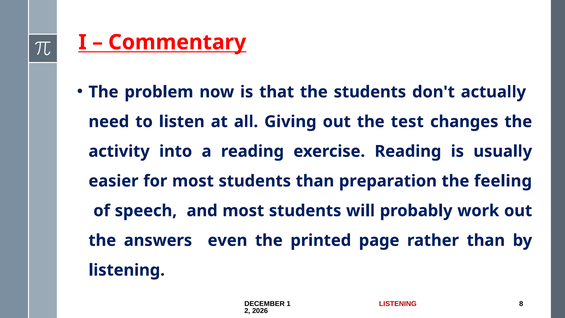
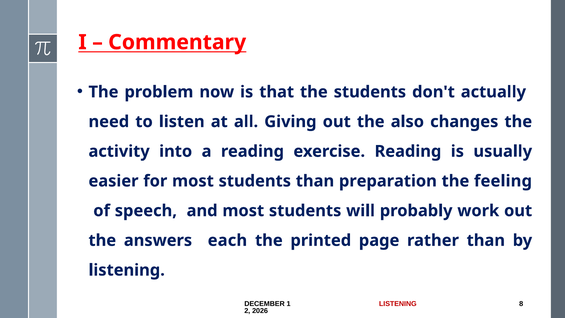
test: test -> also
even: even -> each
